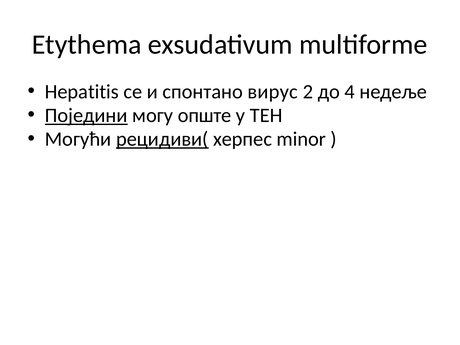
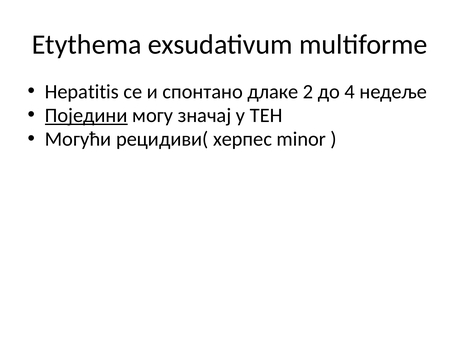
вирус: вирус -> длаке
опште: опште -> значај
рецидиви( underline: present -> none
